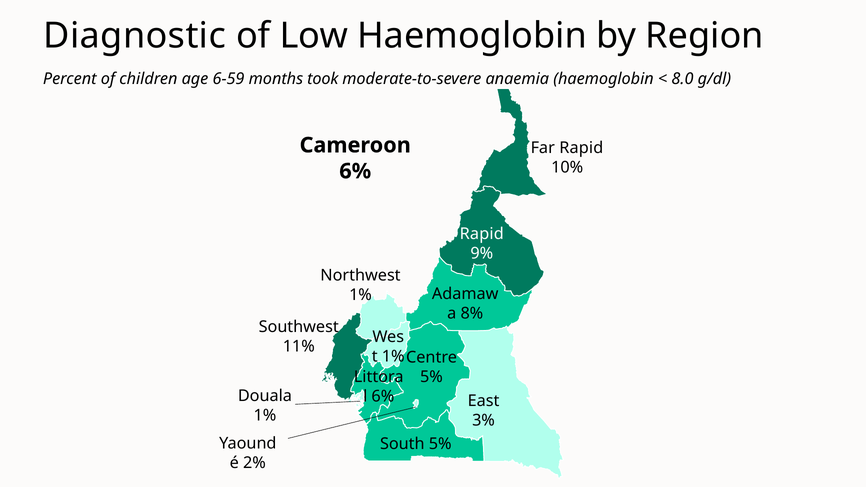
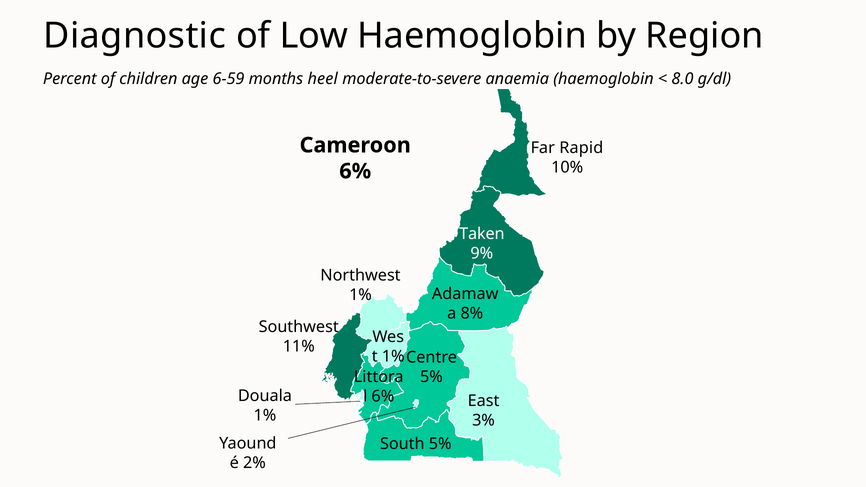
took: took -> heel
Rapid at (482, 234): Rapid -> Taken
